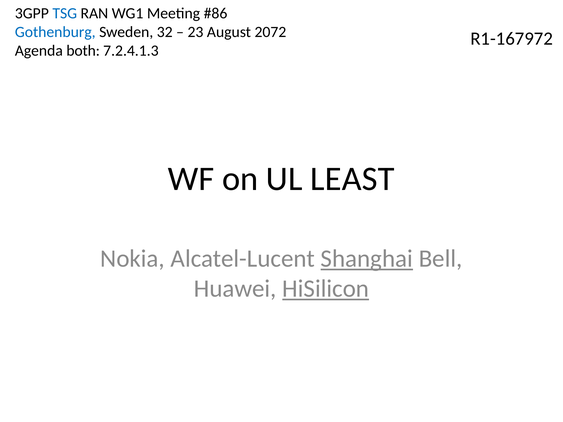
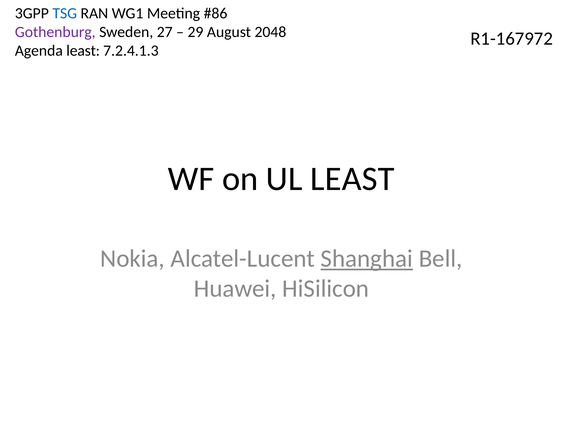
Gothenburg colour: blue -> purple
32: 32 -> 27
23: 23 -> 29
2072: 2072 -> 2048
Agenda both: both -> least
HiSilicon underline: present -> none
